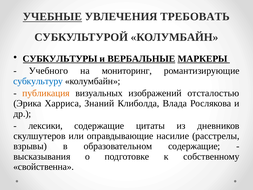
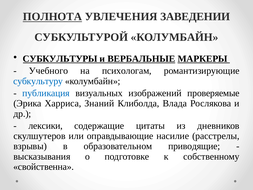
УЧЕБНЫЕ: УЧЕБНЫЕ -> ПОЛНОТА
ТРЕБОВАТЬ: ТРЕБОВАТЬ -> ЗАВЕДЕНИИ
мониторинг: мониторинг -> психологам
публикация colour: orange -> blue
отсталостью: отсталостью -> проверяемые
образовательном содержащие: содержащие -> приводящие
